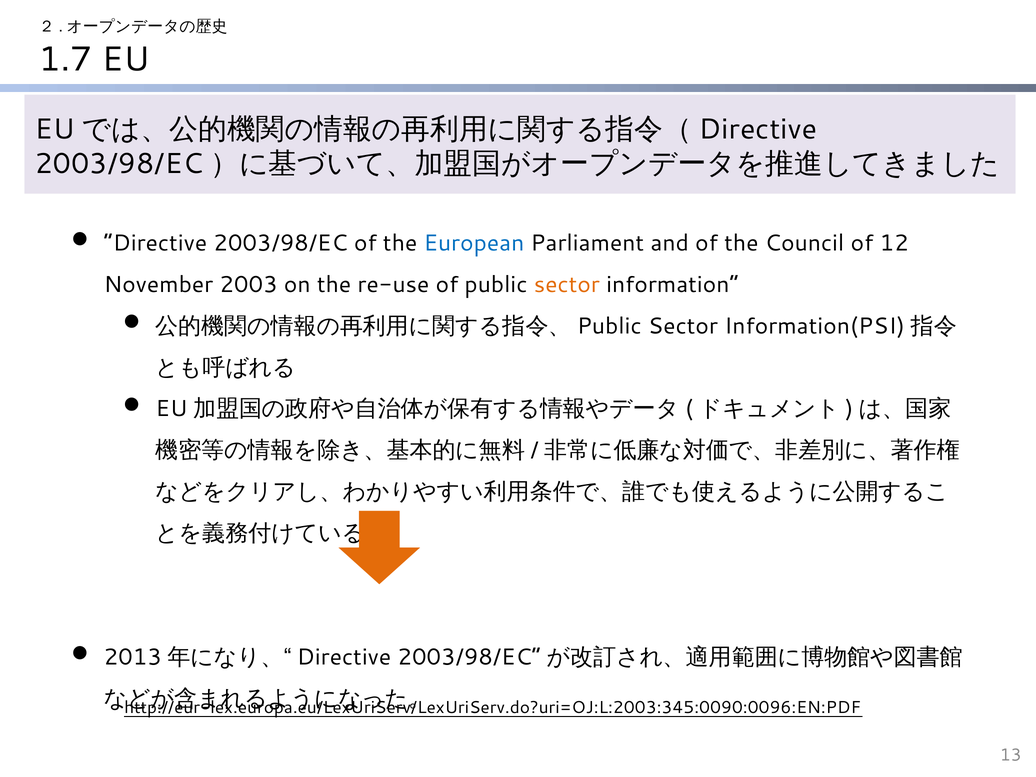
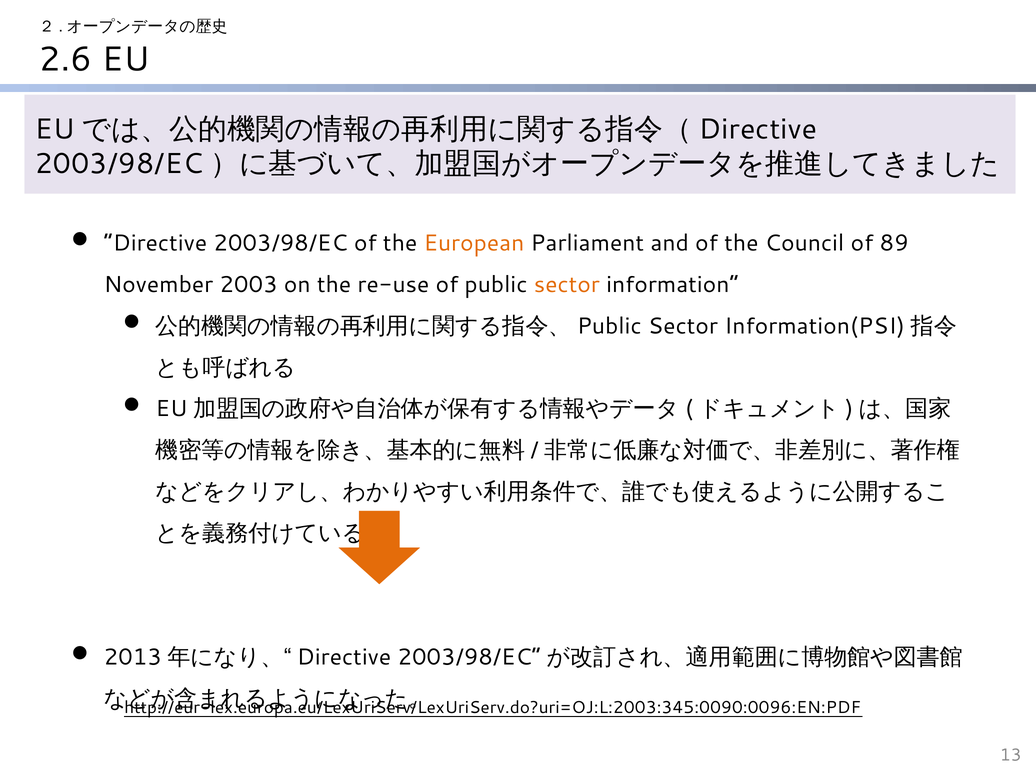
1.7: 1.7 -> 2.6
European colour: blue -> orange
12: 12 -> 89
